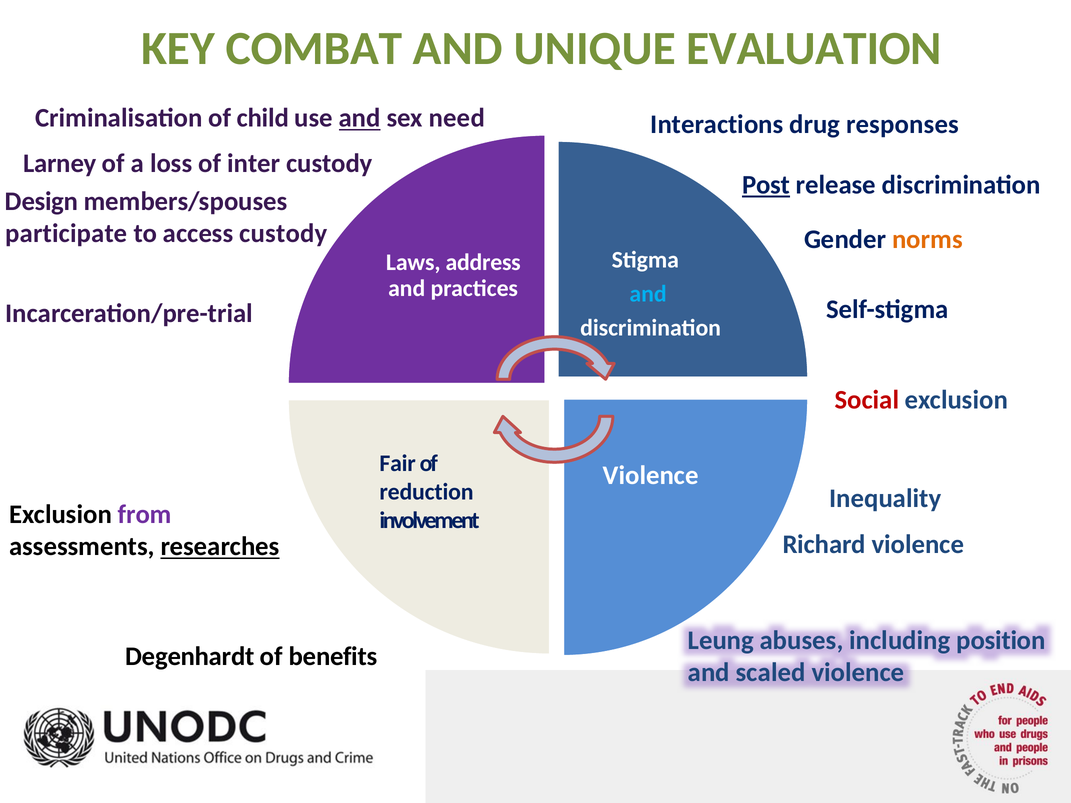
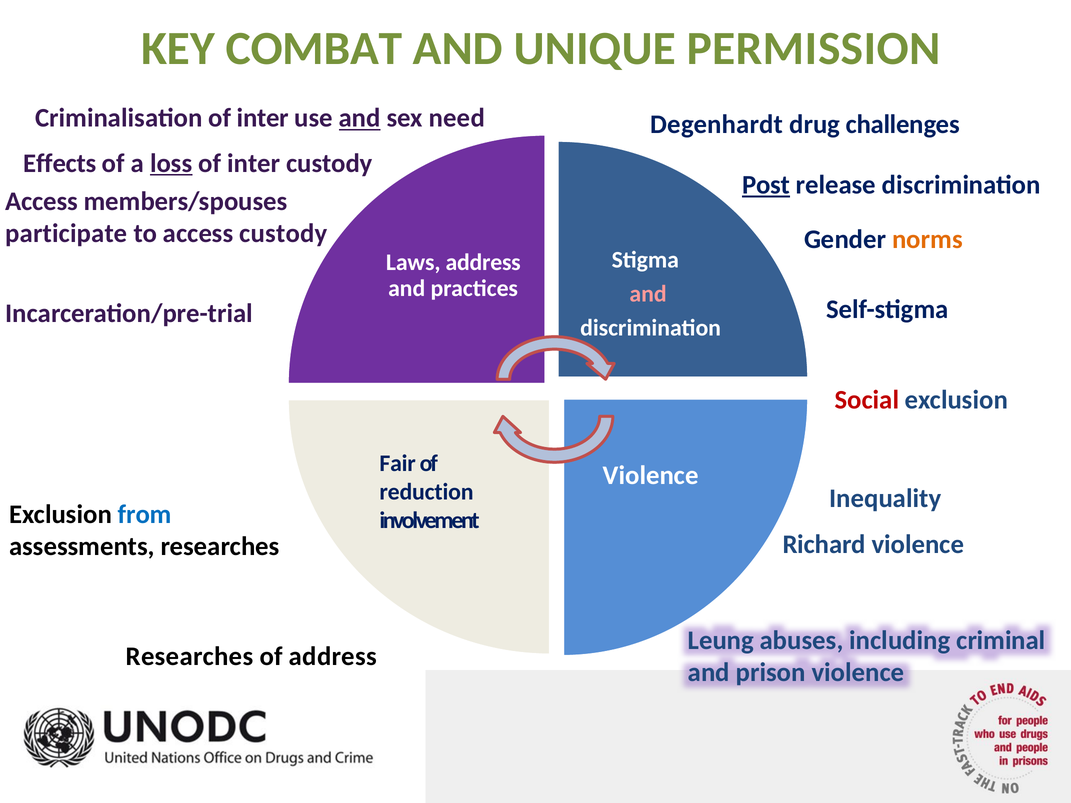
EVALUATION: EVALUATION -> PERMISSION
Criminalisation of child: child -> inter
Interactions: Interactions -> Degenhardt
responses: responses -> challenges
Larney: Larney -> Effects
loss underline: none -> present
Design at (42, 201): Design -> Access
and at (648, 294) colour: light blue -> pink
from colour: purple -> blue
researches at (220, 547) underline: present -> none
position: position -> criminal
Degenhardt at (190, 657): Degenhardt -> Researches
of benefits: benefits -> address
scaled: scaled -> prison
